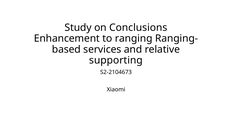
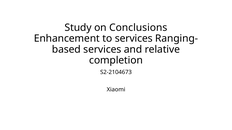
to ranging: ranging -> services
supporting: supporting -> completion
